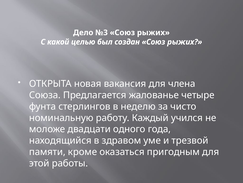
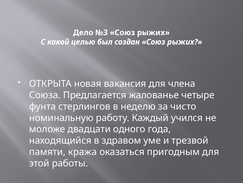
кроме: кроме -> кража
